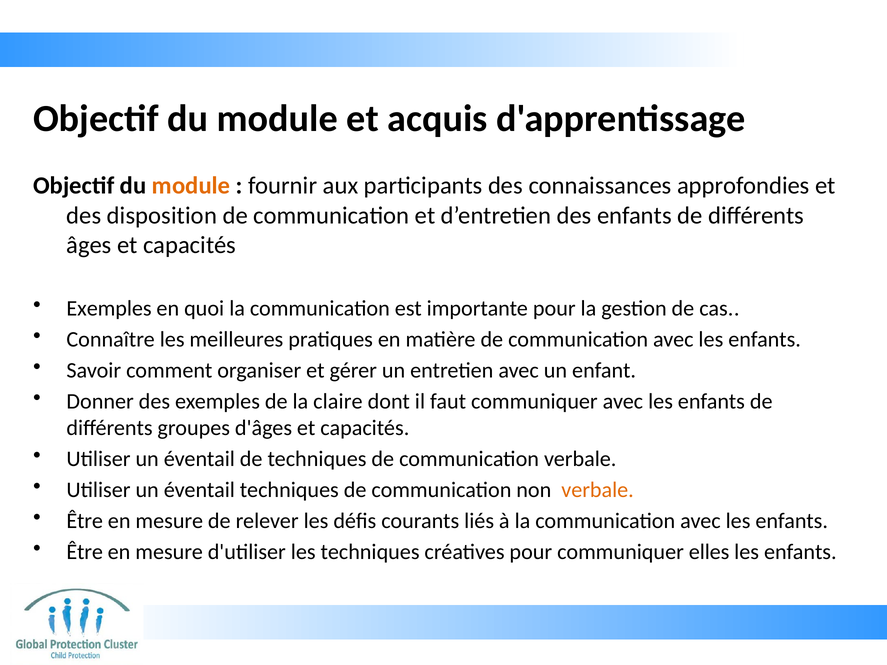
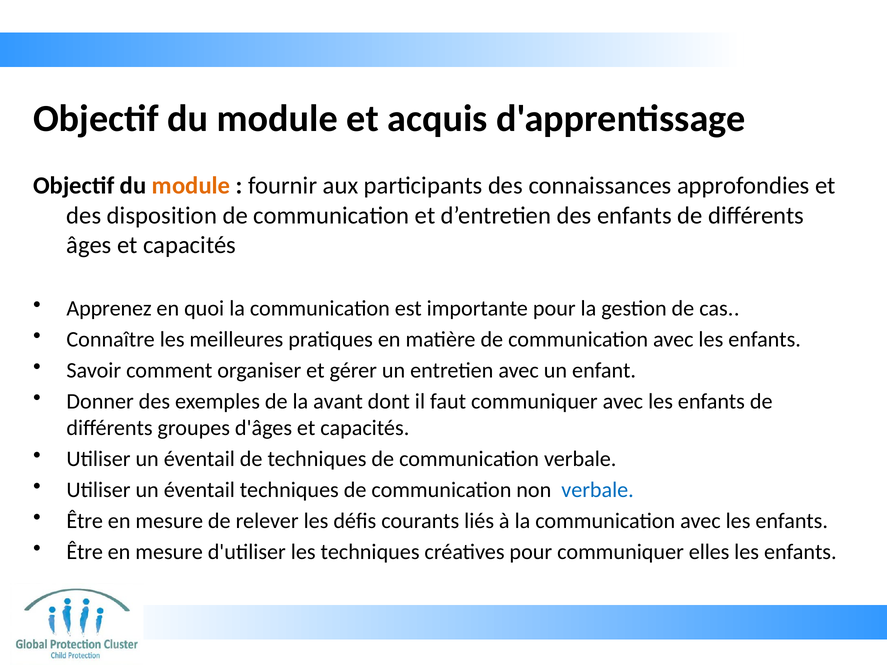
Exemples at (109, 308): Exemples -> Apprenez
claire: claire -> avant
verbale at (598, 490) colour: orange -> blue
